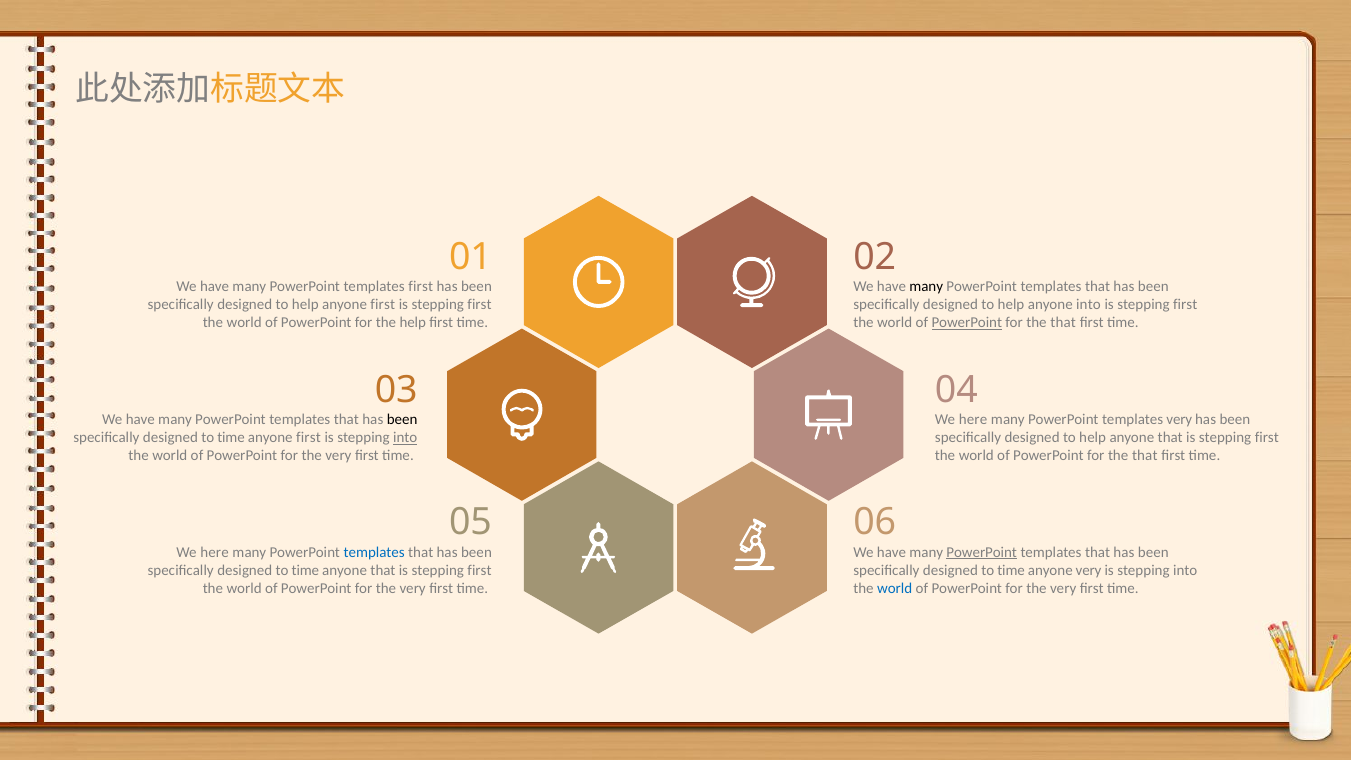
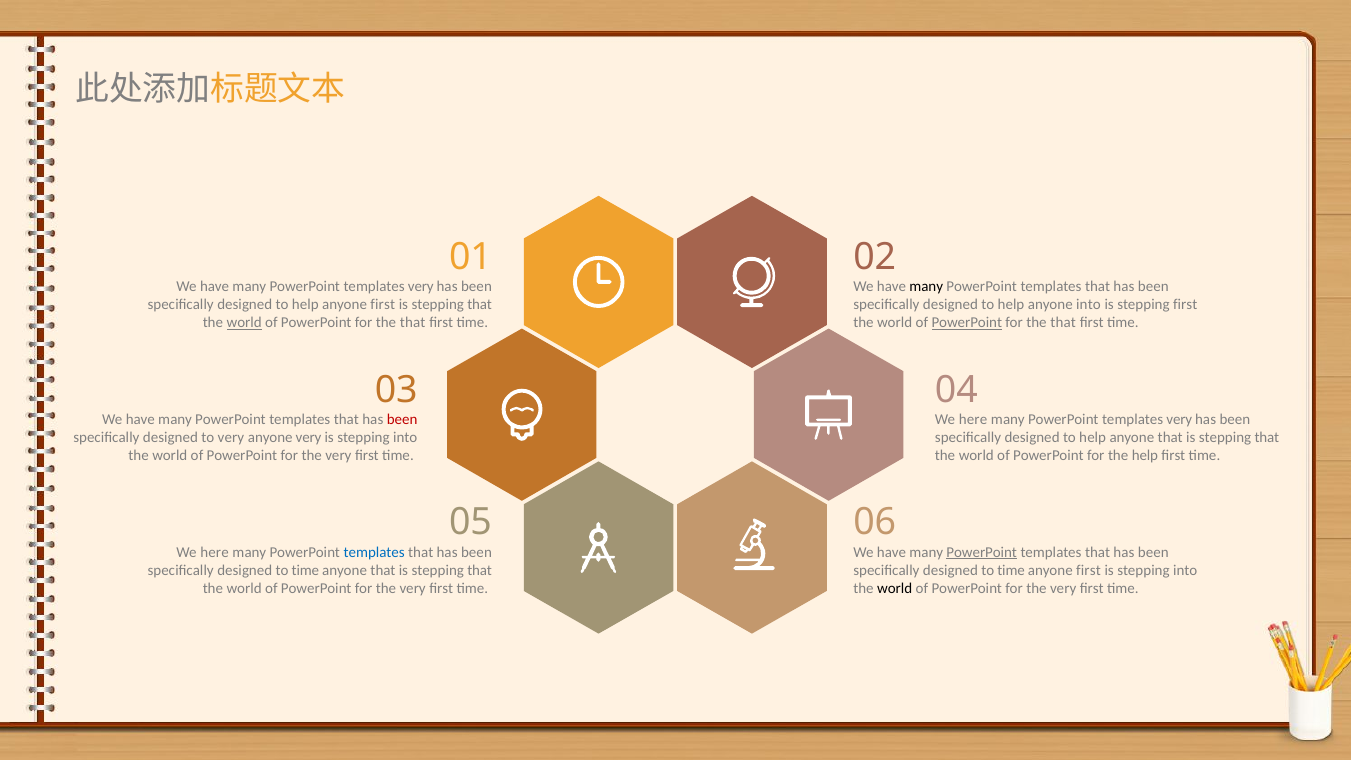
first at (421, 287): first -> very
first at (480, 305): first -> that
world at (244, 323) underline: none -> present
help at (413, 323): help -> that
been at (402, 420) colour: black -> red
time at (231, 438): time -> very
first at (308, 438): first -> very
into at (405, 438) underline: present -> none
first at (1267, 438): first -> that
that at (1145, 456): that -> help
first at (480, 570): first -> that
very at (1089, 570): very -> first
world at (895, 588) colour: blue -> black
